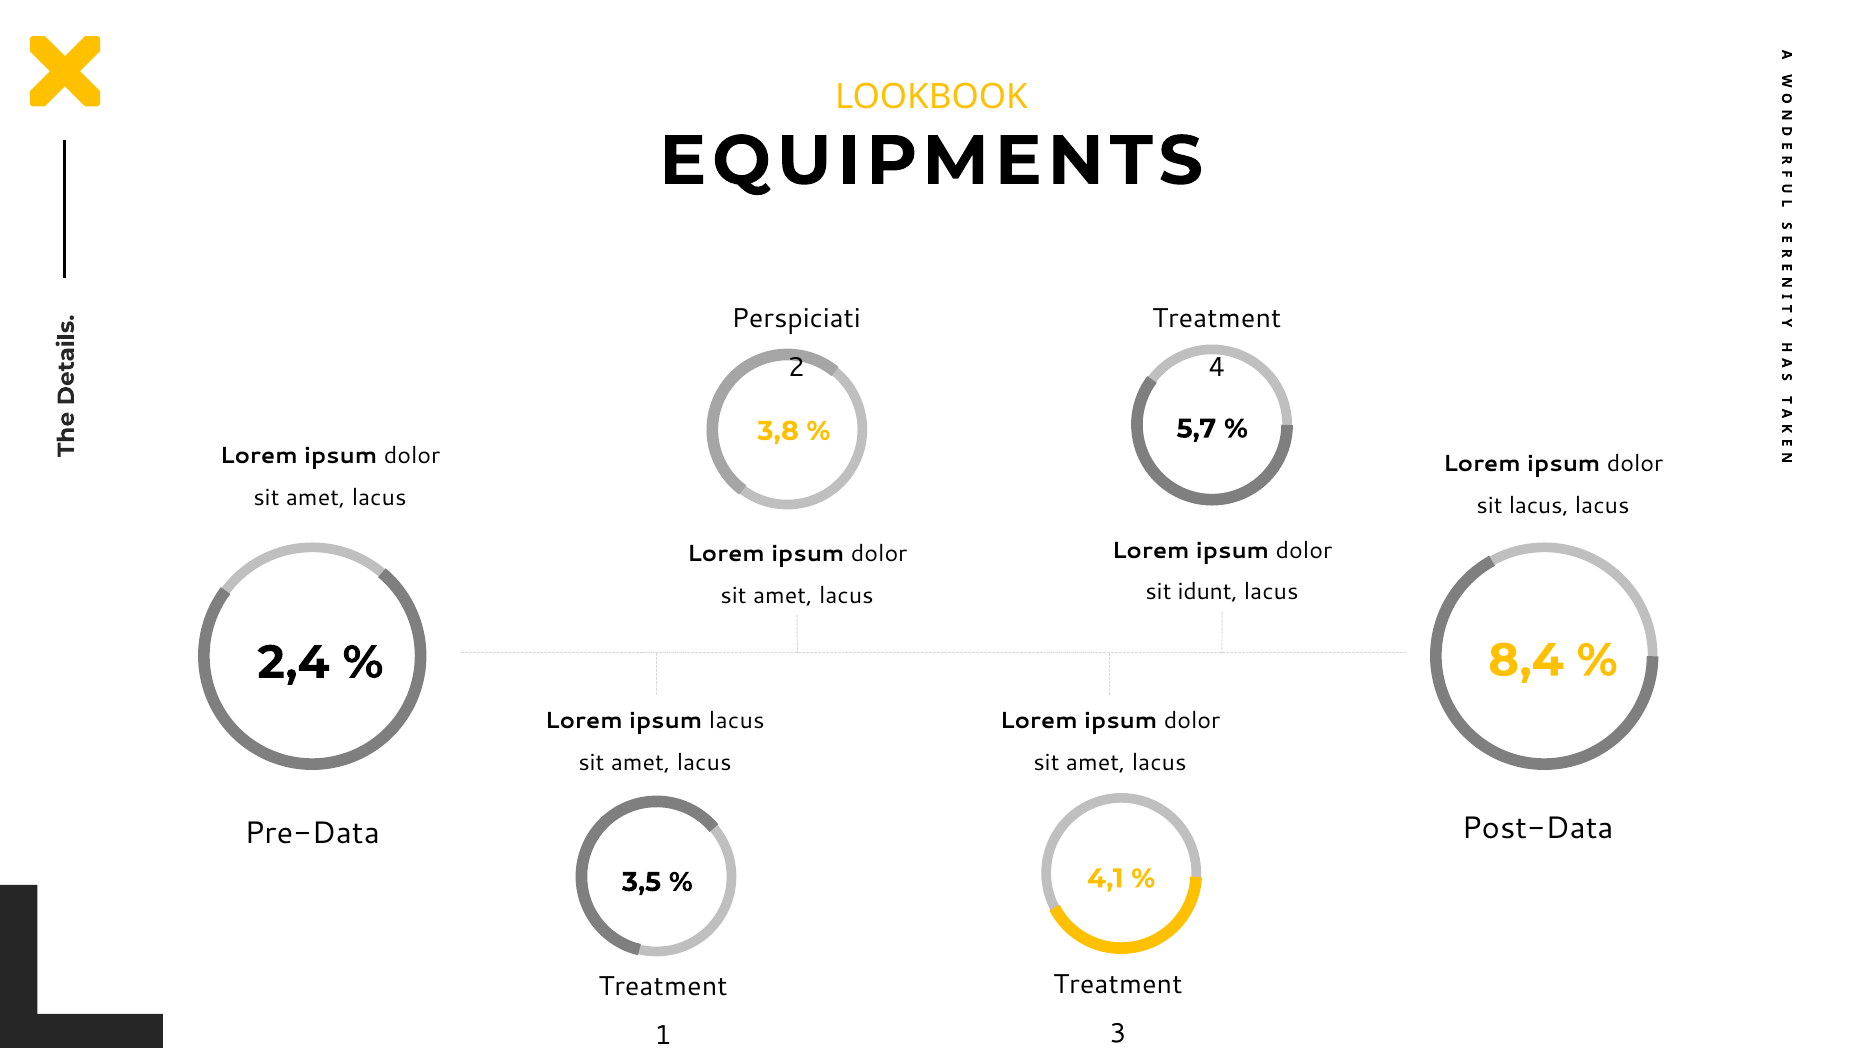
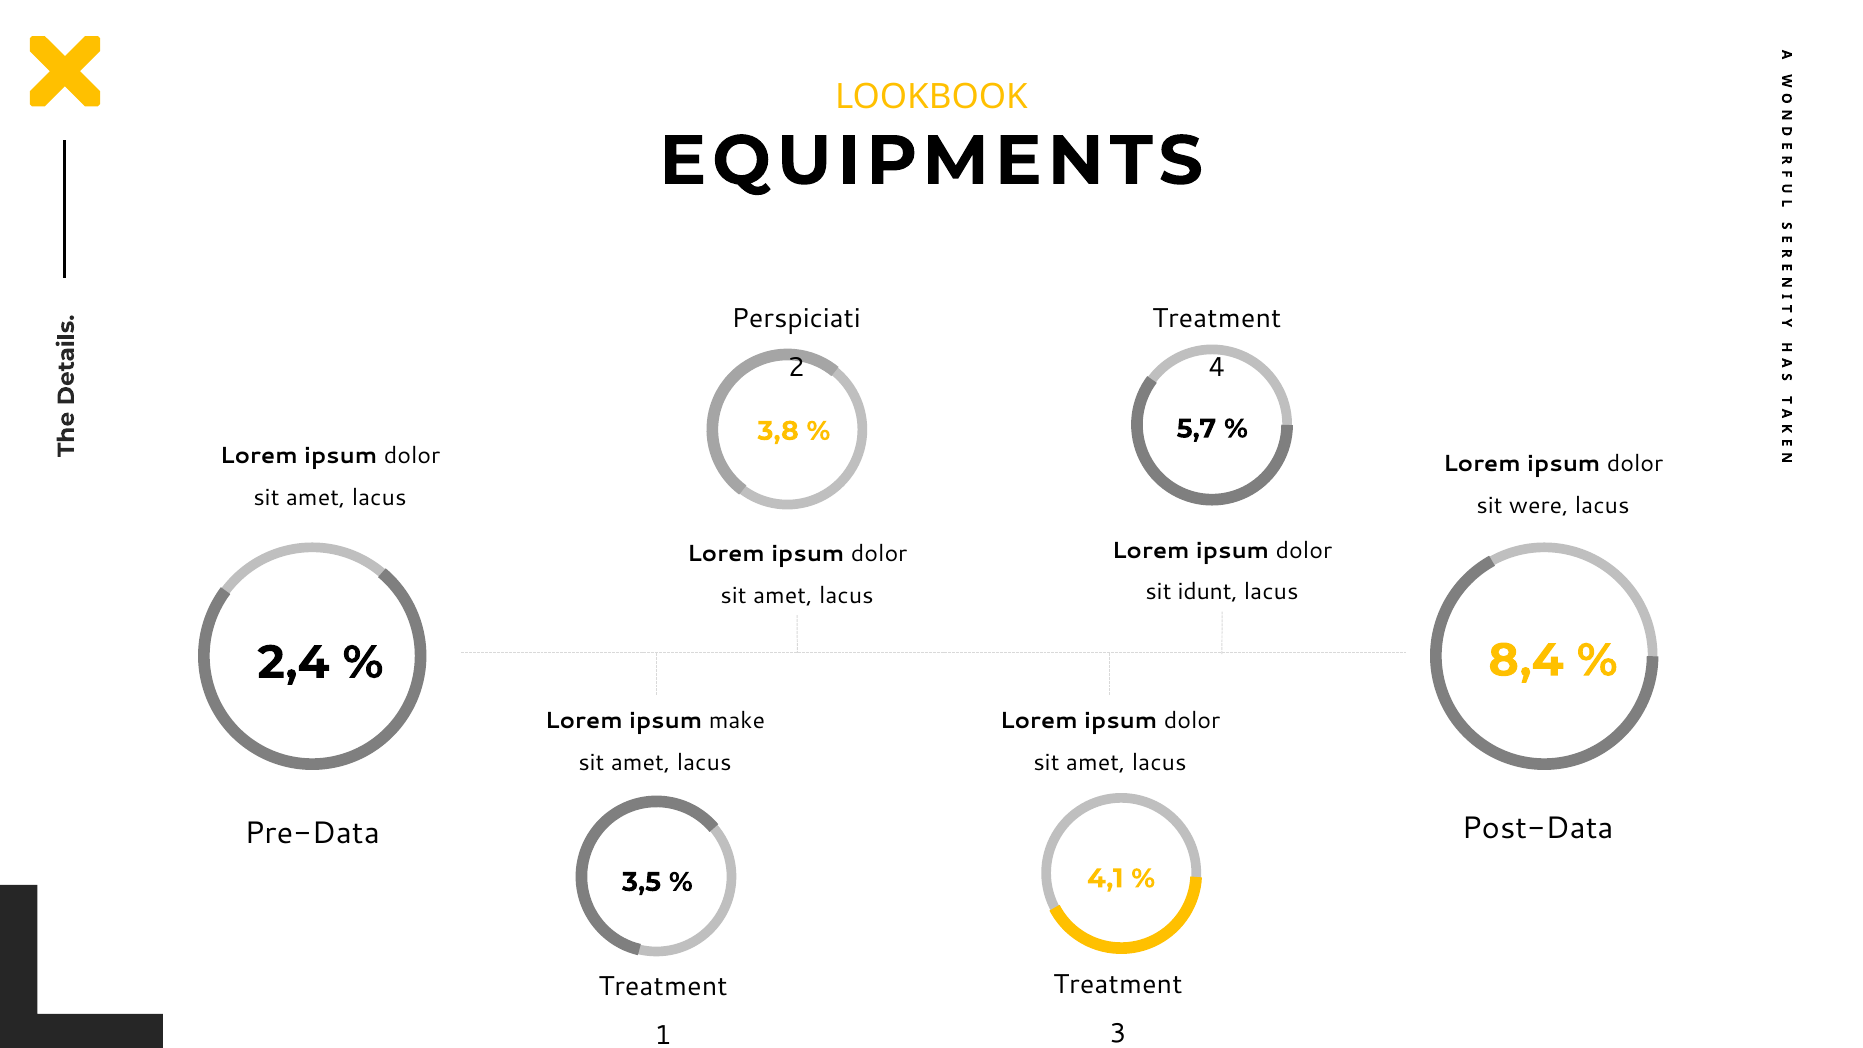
sit lacus: lacus -> were
ipsum lacus: lacus -> make
